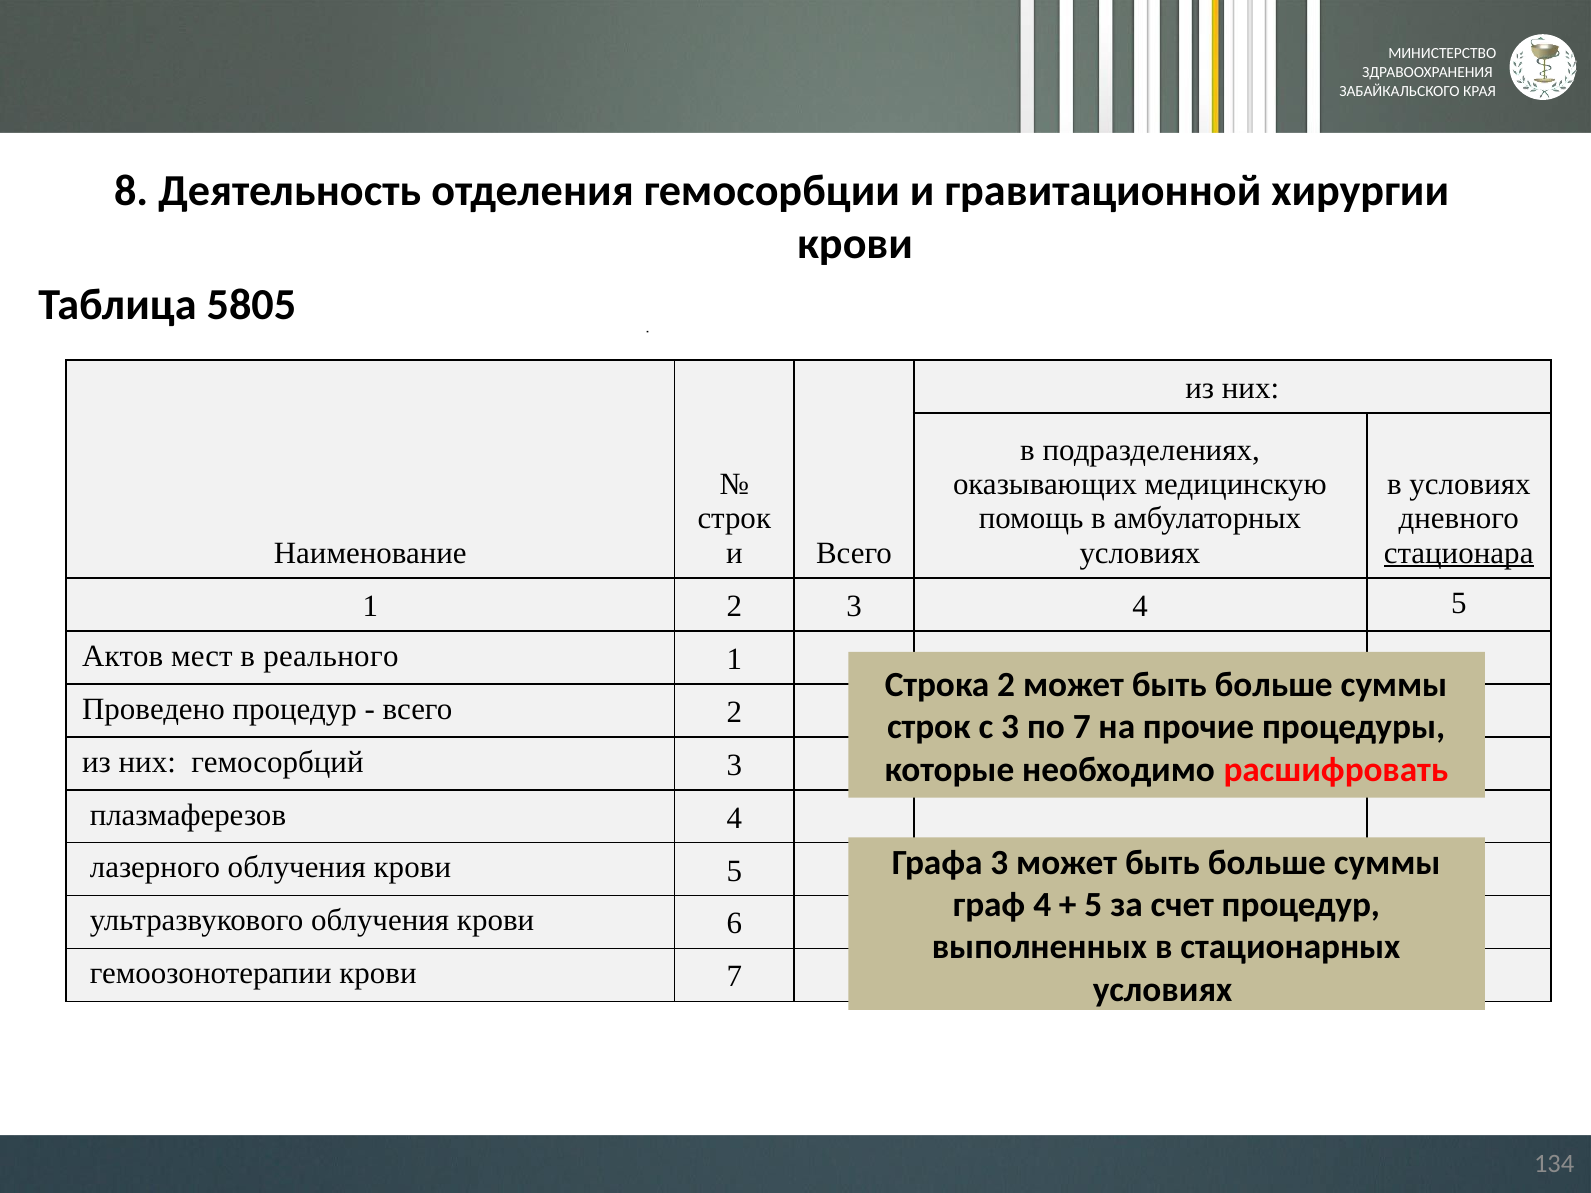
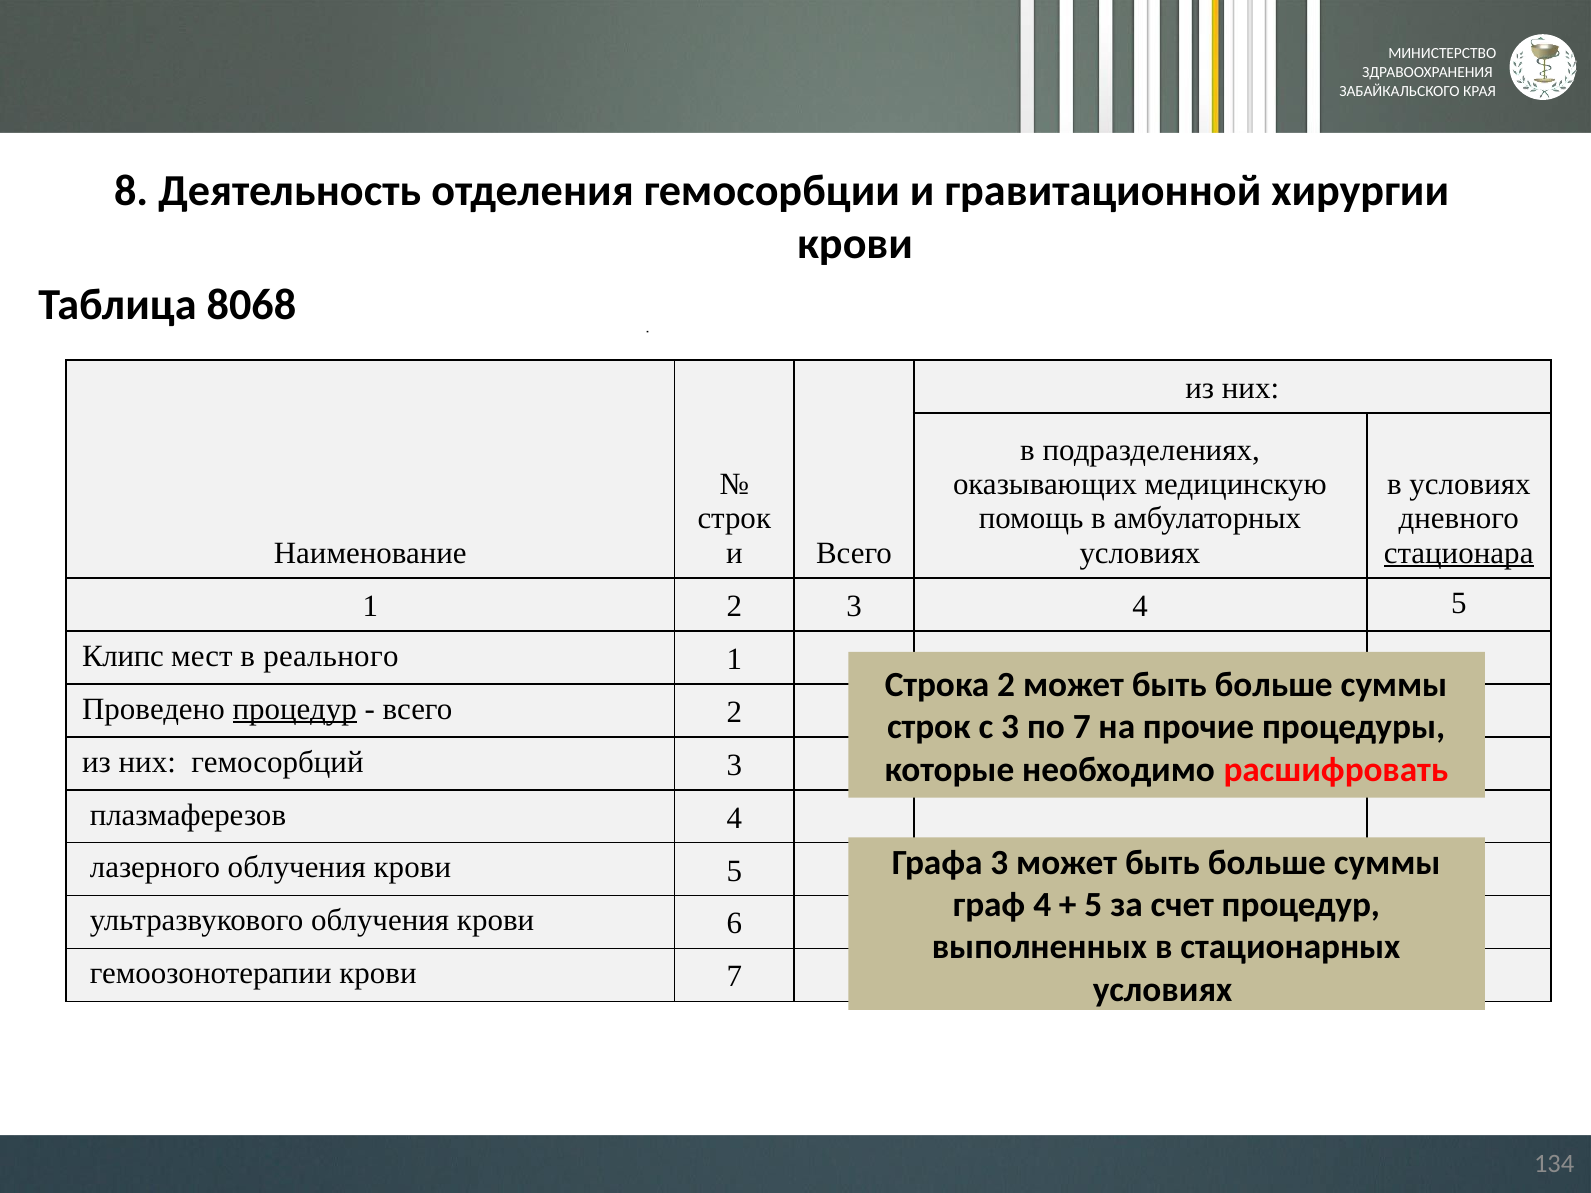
5805: 5805 -> 8068
Актов: Актов -> Клипс
процедур at (295, 709) underline: none -> present
